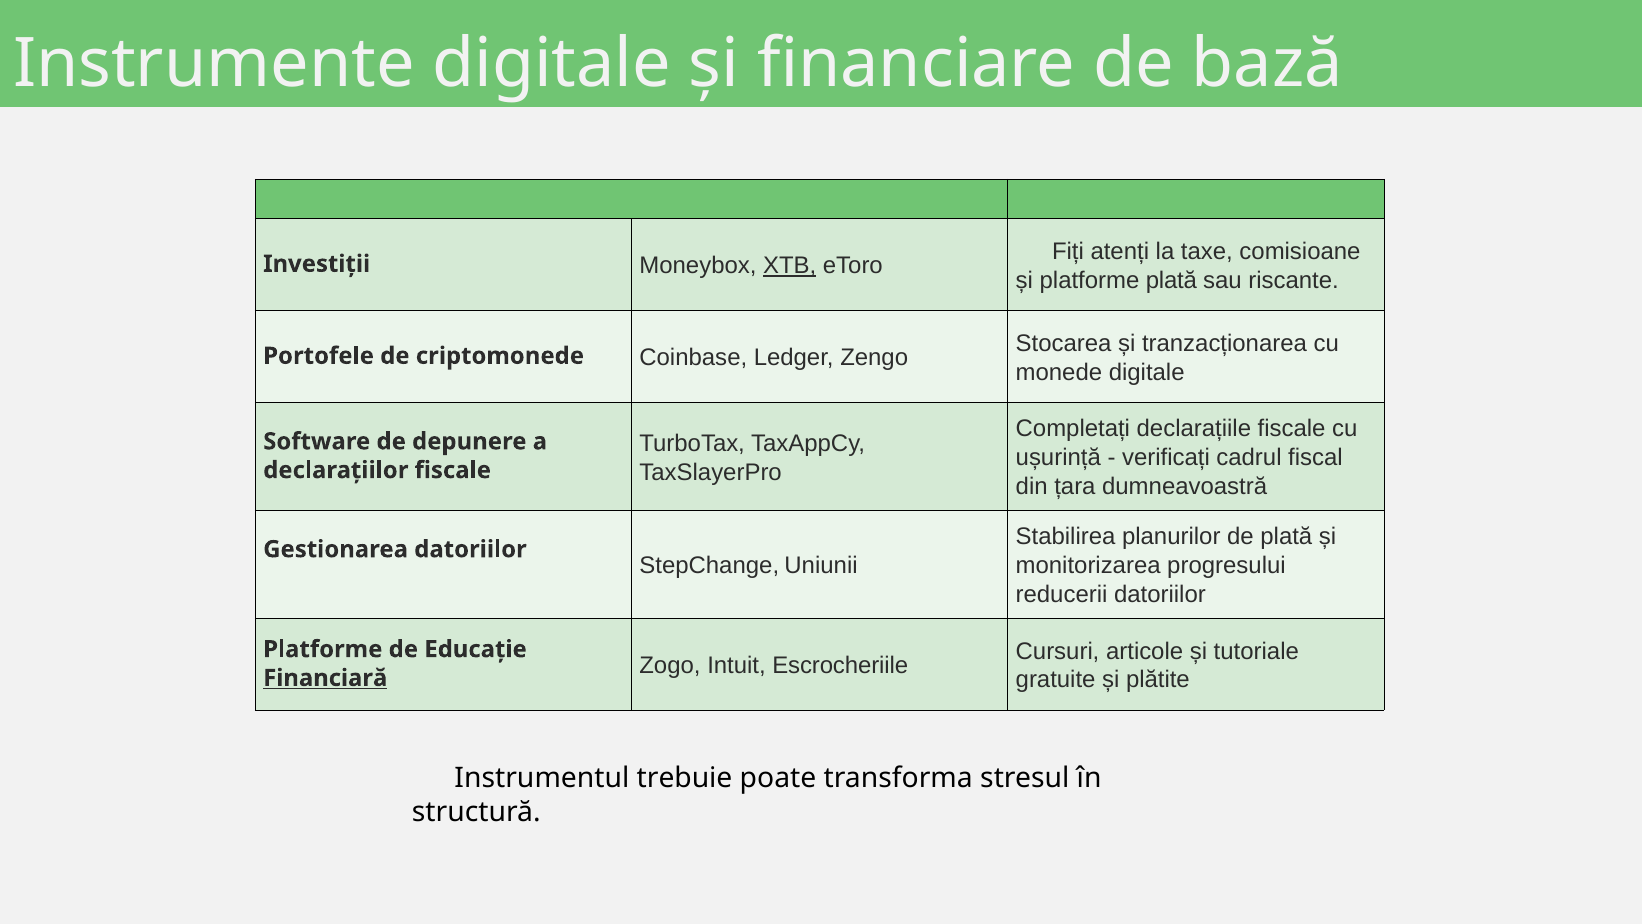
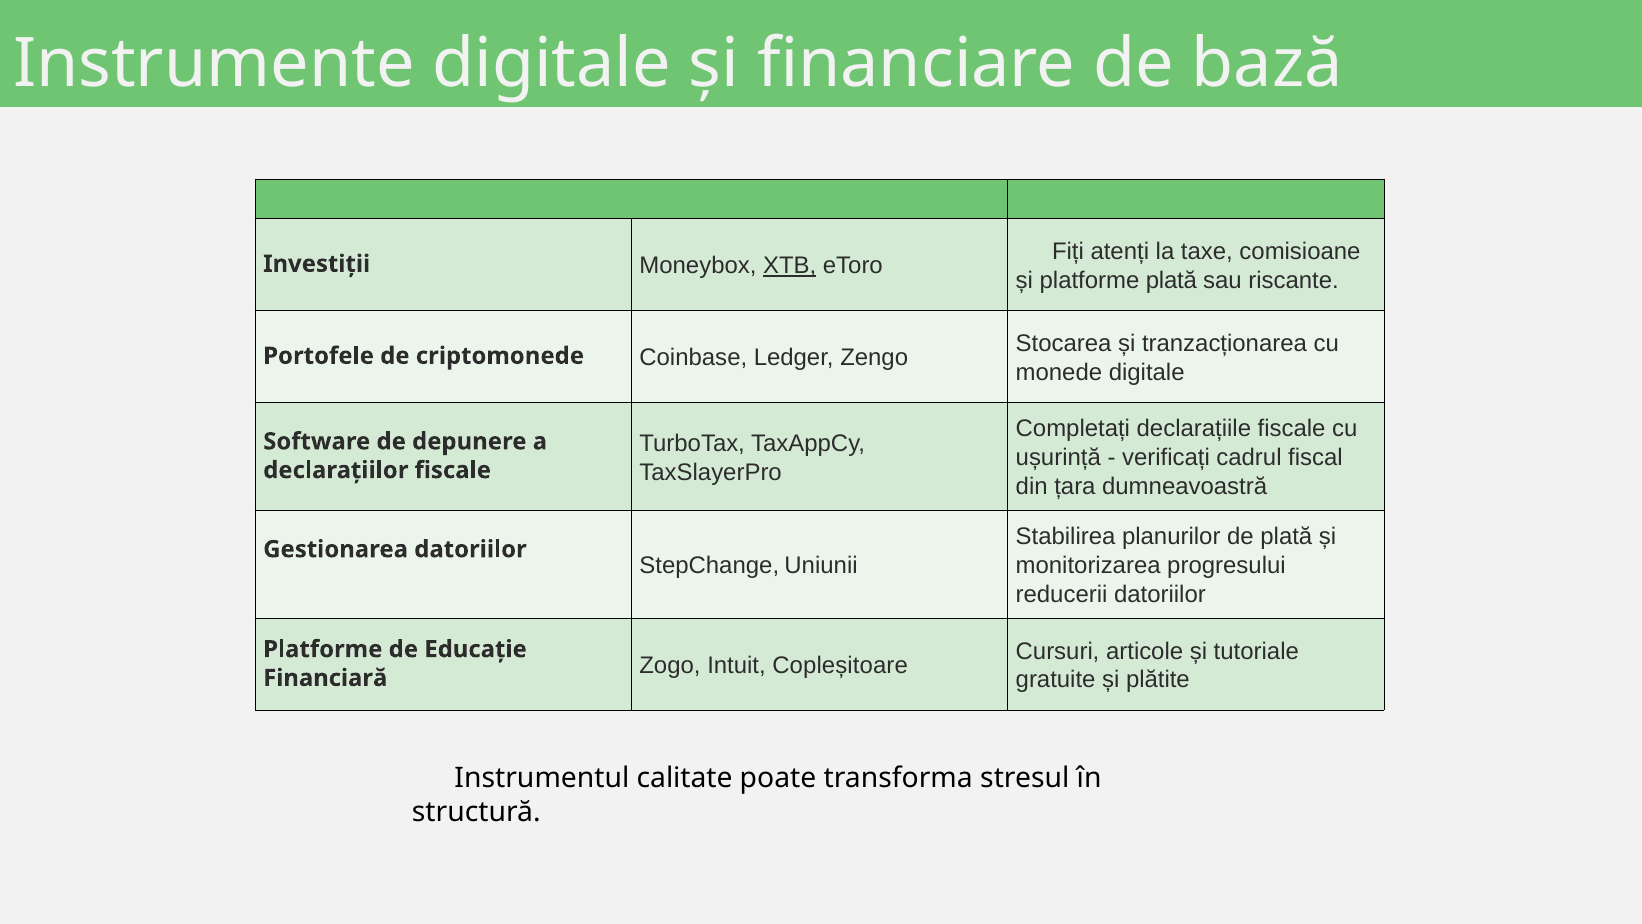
Escrocheriile: Escrocheriile -> Copleșitoare
Financiară underline: present -> none
trebuie: trebuie -> calitate
